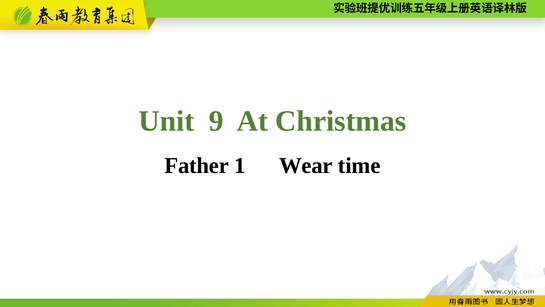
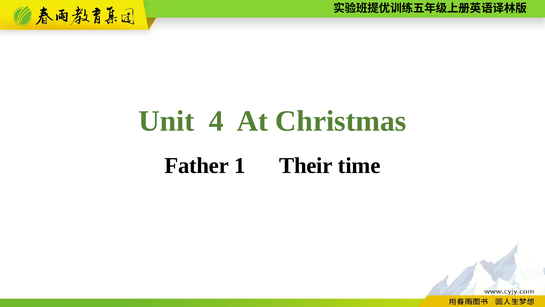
9: 9 -> 4
Wear: Wear -> Their
